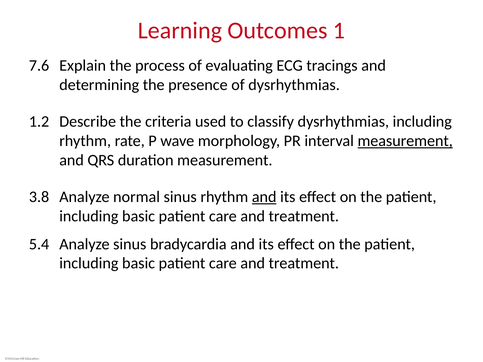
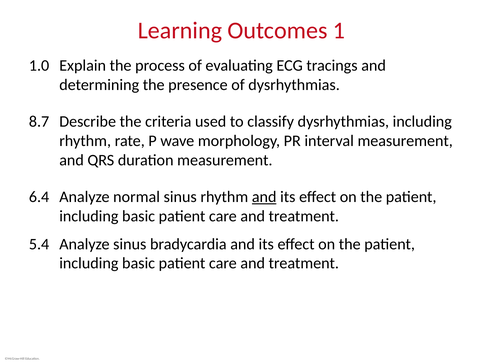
7.6: 7.6 -> 1.0
1.2: 1.2 -> 8.7
measurement at (405, 141) underline: present -> none
3.8: 3.8 -> 6.4
